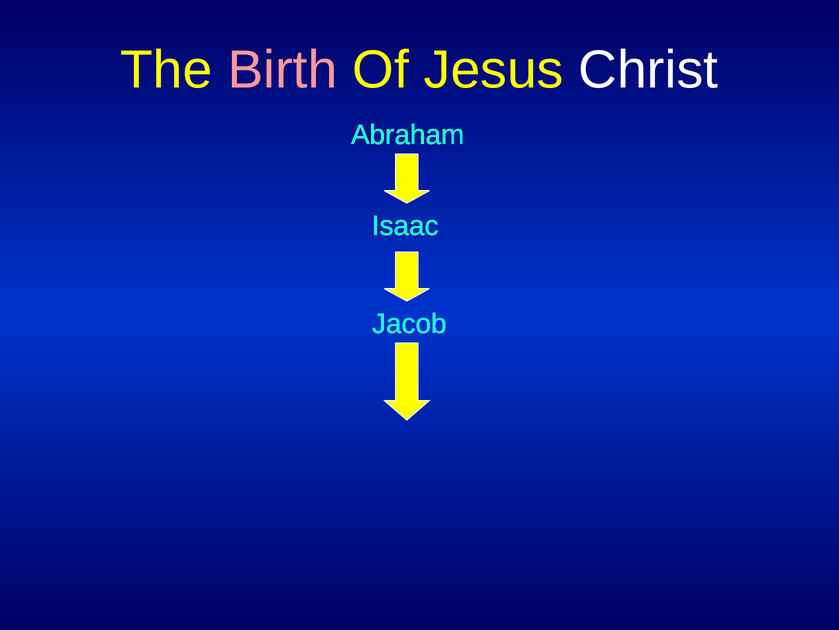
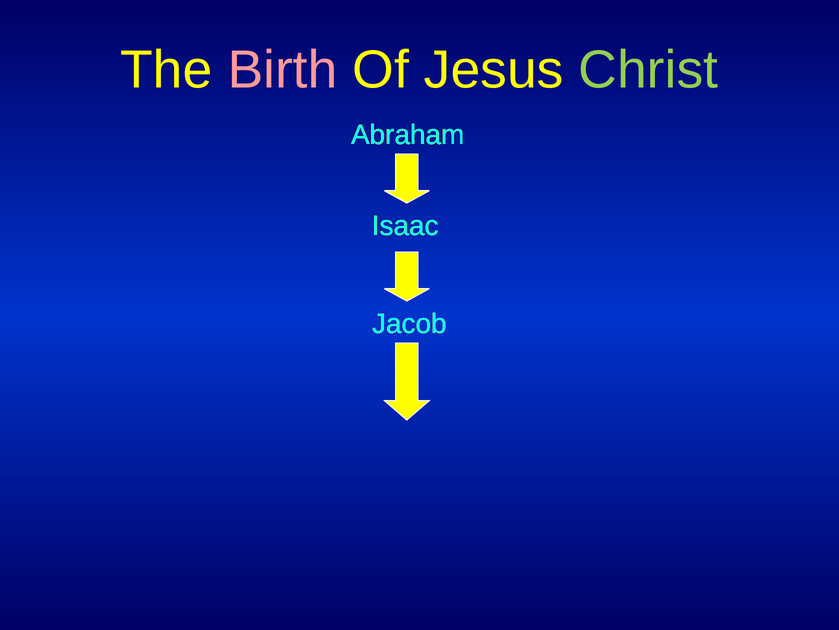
Christ colour: white -> light green
